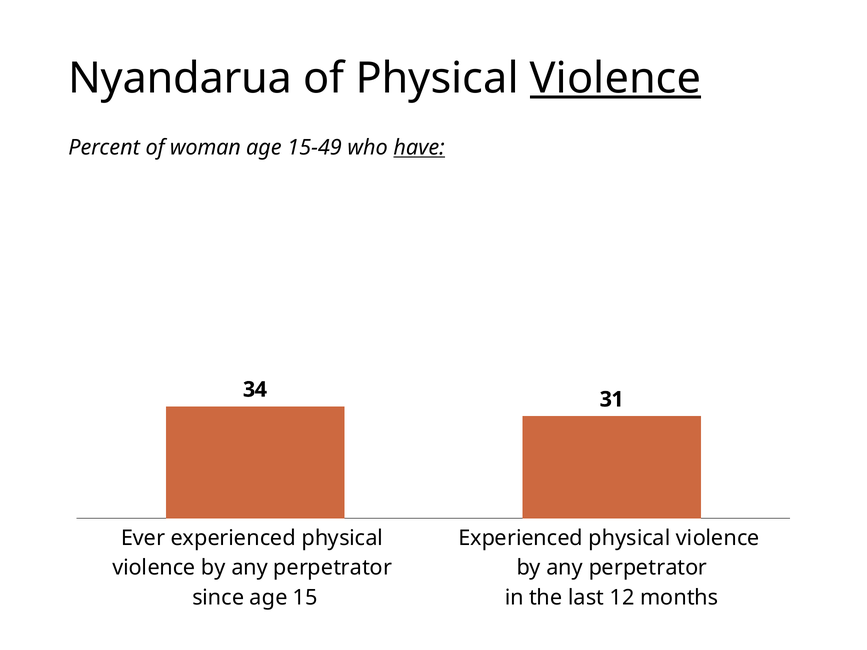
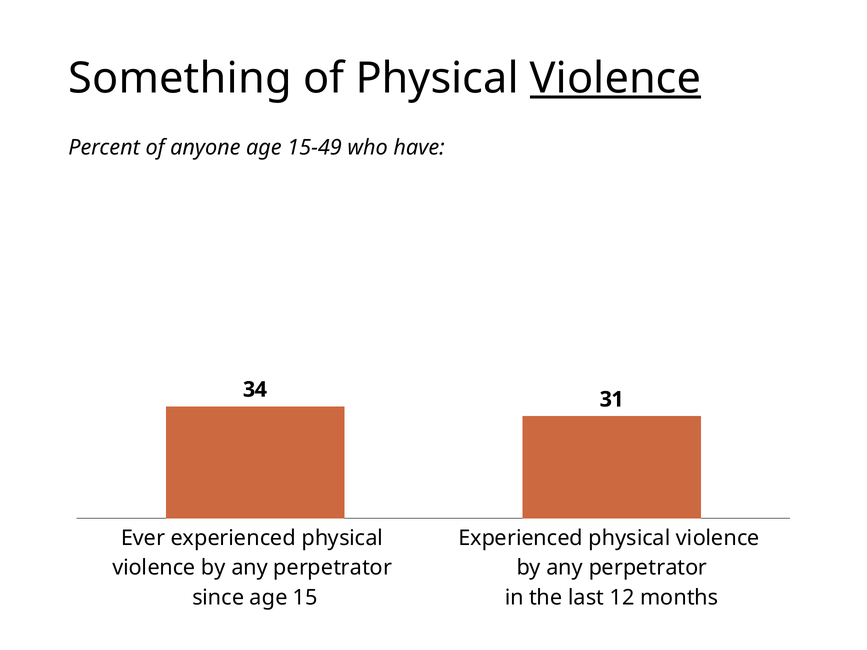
Nyandarua: Nyandarua -> Something
woman: woman -> anyone
have underline: present -> none
